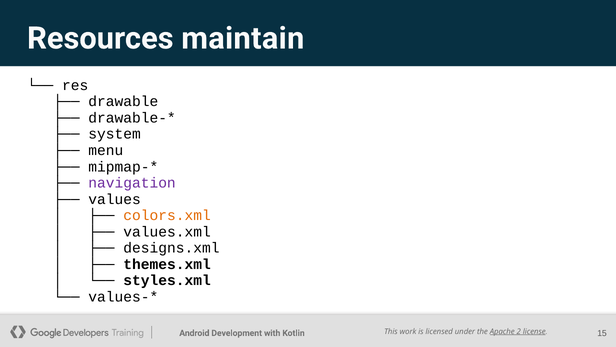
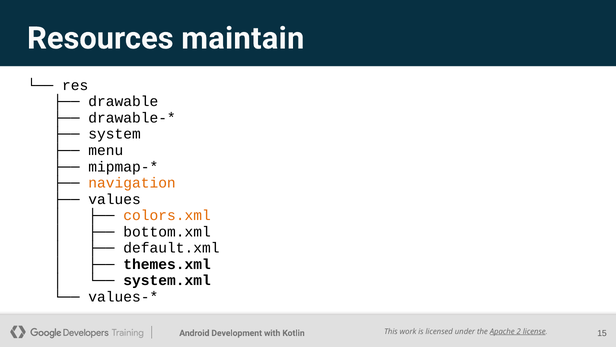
navigation colour: purple -> orange
values.xml: values.xml -> bottom.xml
designs.xml: designs.xml -> default.xml
styles.xml: styles.xml -> system.xml
